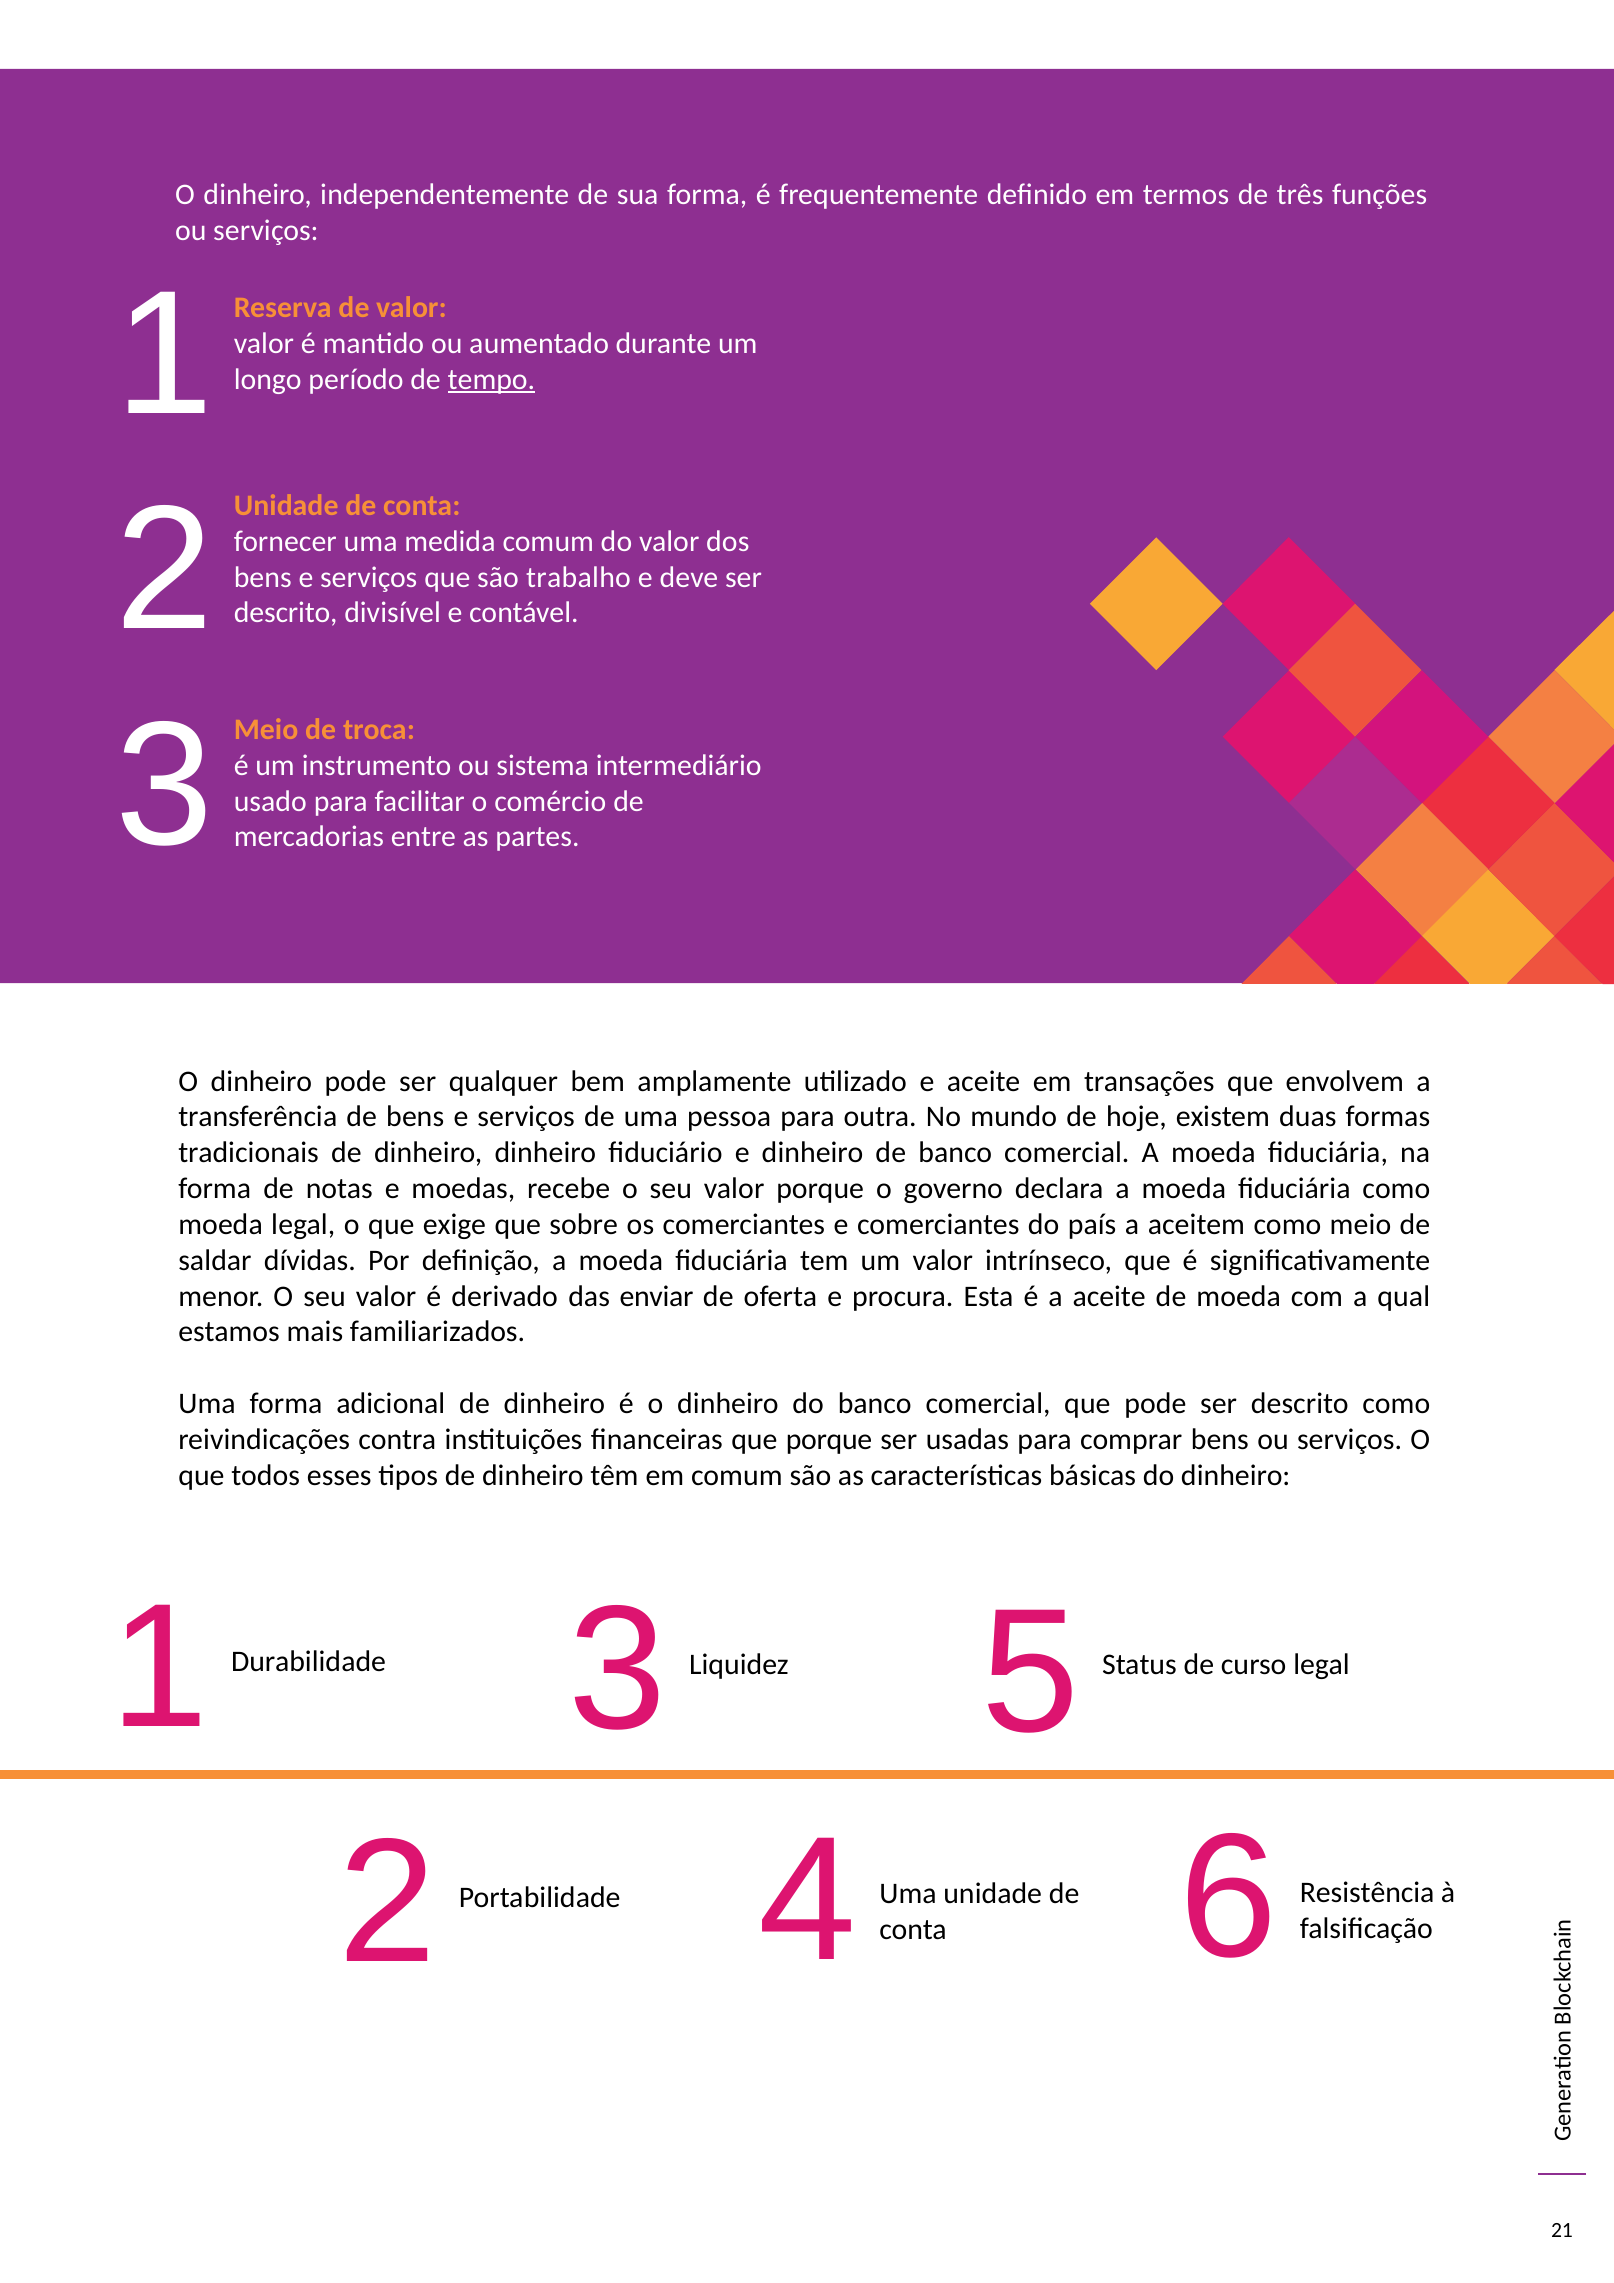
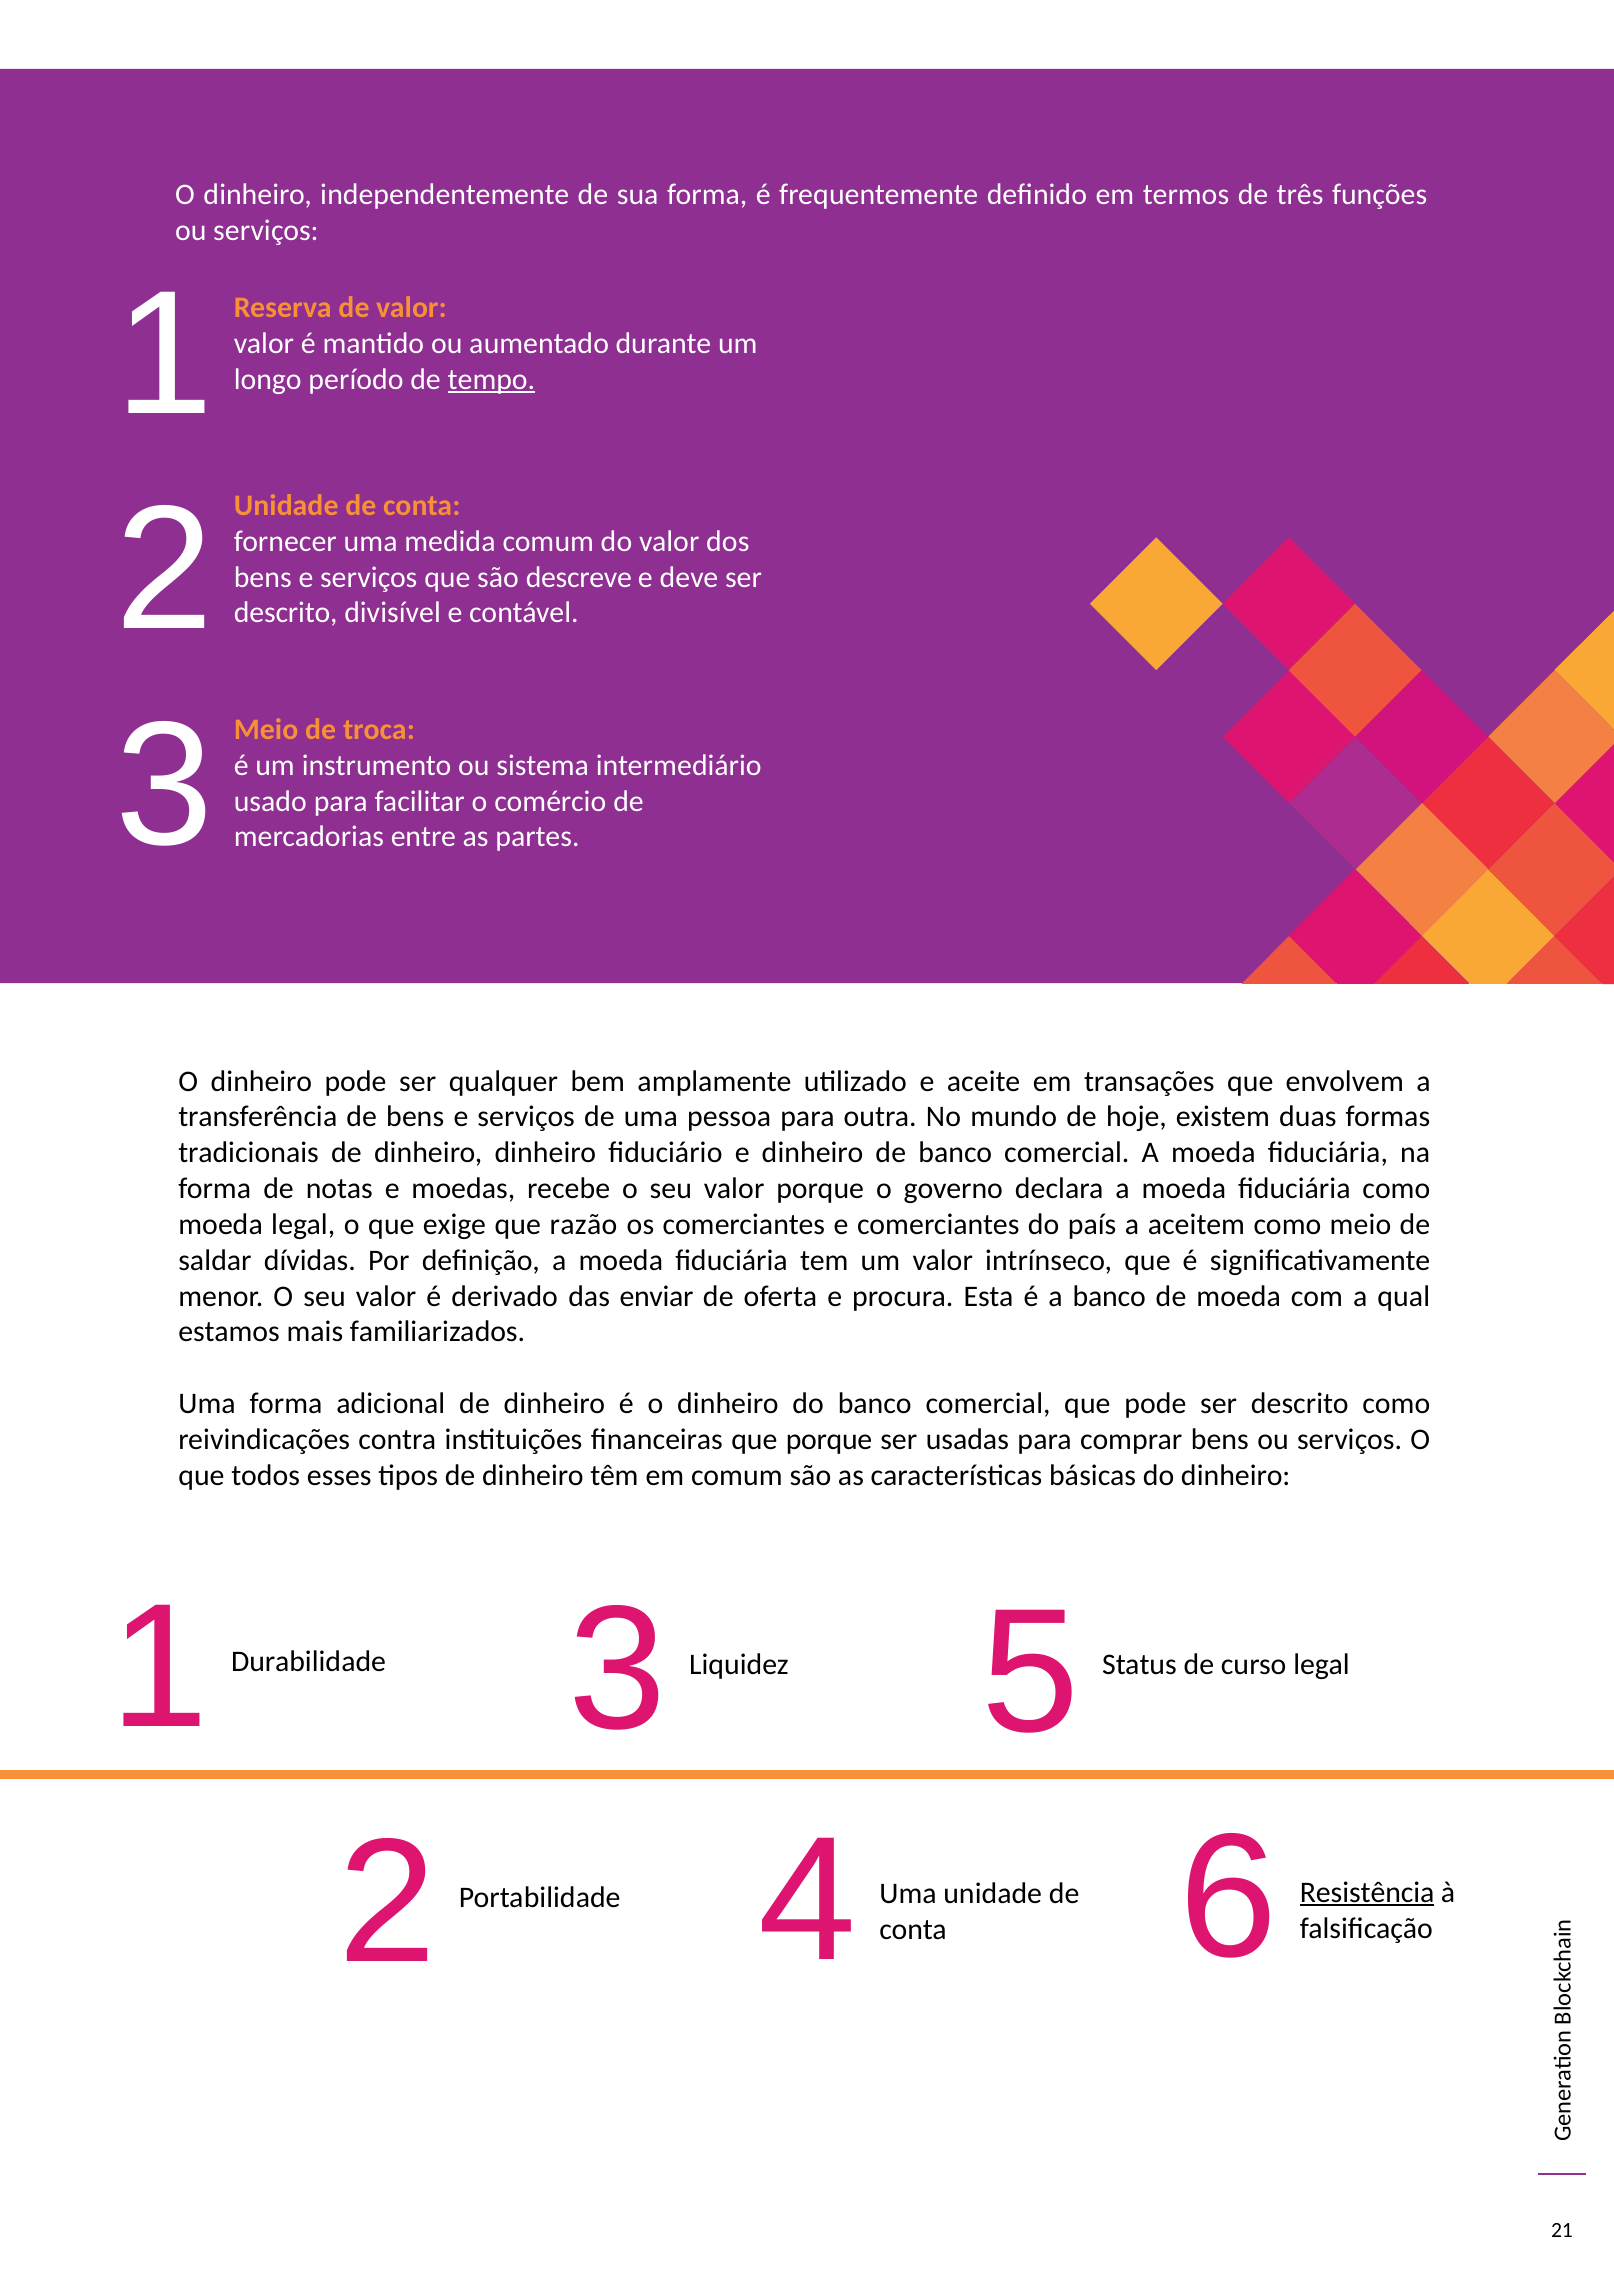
trabalho: trabalho -> descreve
sobre: sobre -> razão
a aceite: aceite -> banco
Resistência underline: none -> present
